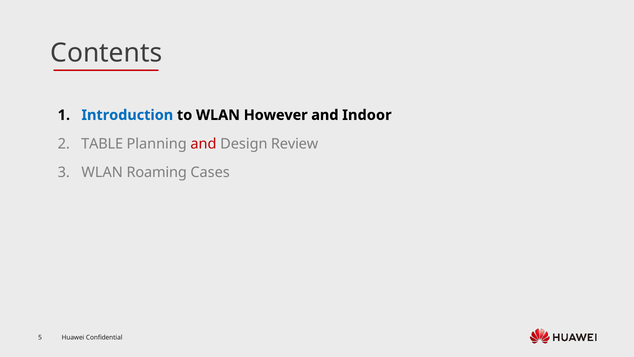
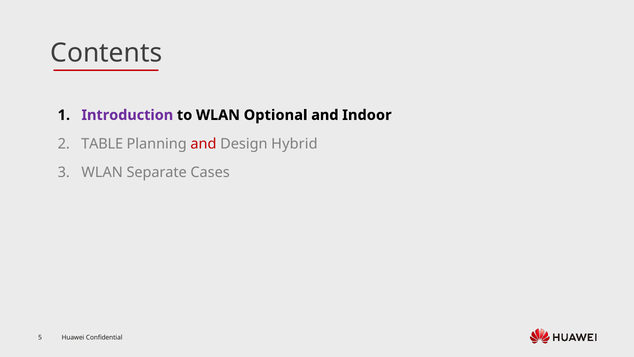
Introduction colour: blue -> purple
However: However -> Optional
Review: Review -> Hybrid
Roaming: Roaming -> Separate
